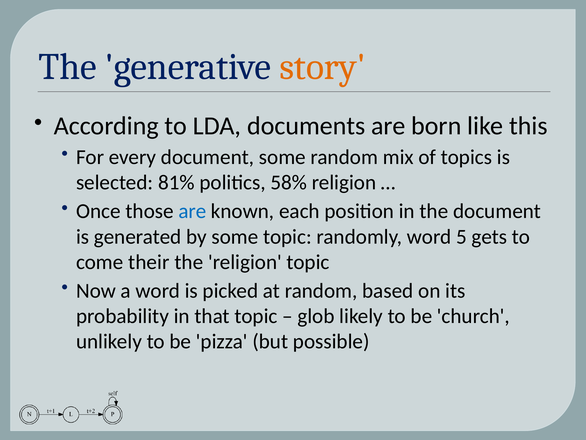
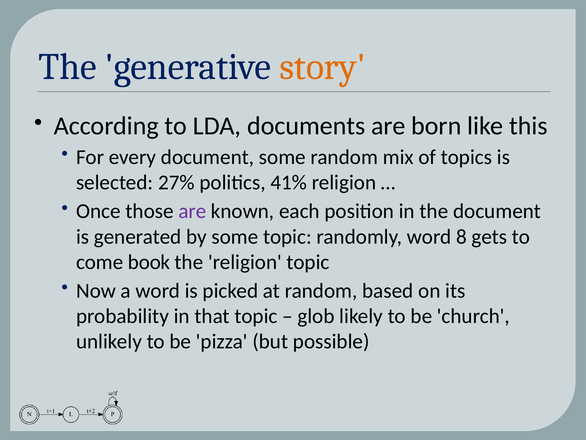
81%: 81% -> 27%
58%: 58% -> 41%
are at (192, 211) colour: blue -> purple
5: 5 -> 8
their: their -> book
